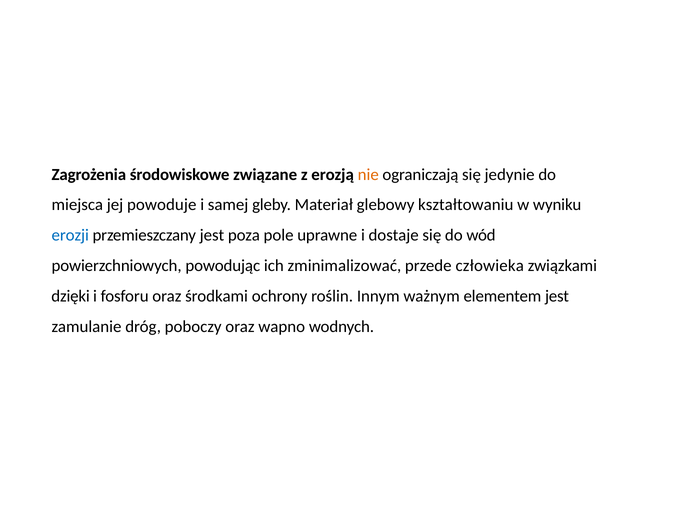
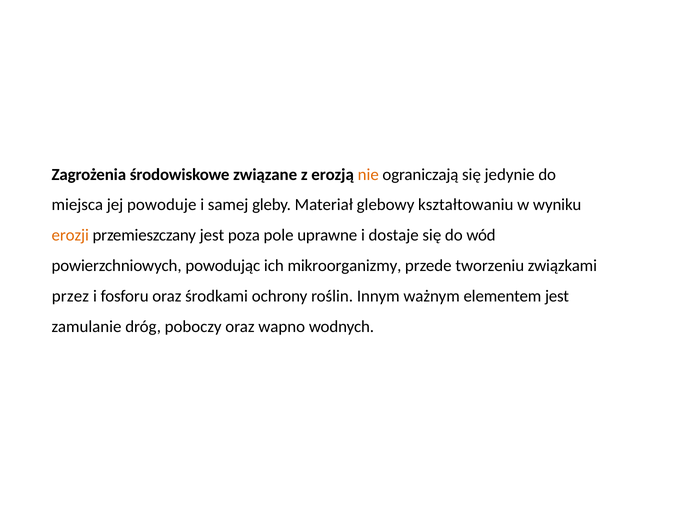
erozji colour: blue -> orange
zminimalizować: zminimalizować -> mikroorganizmy
człowieka: człowieka -> tworzeniu
dzięki: dzięki -> przez
